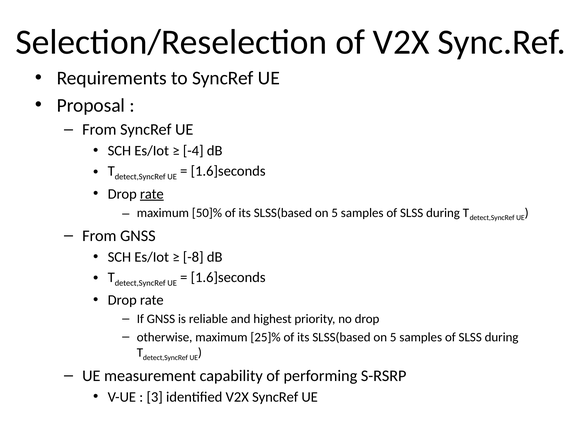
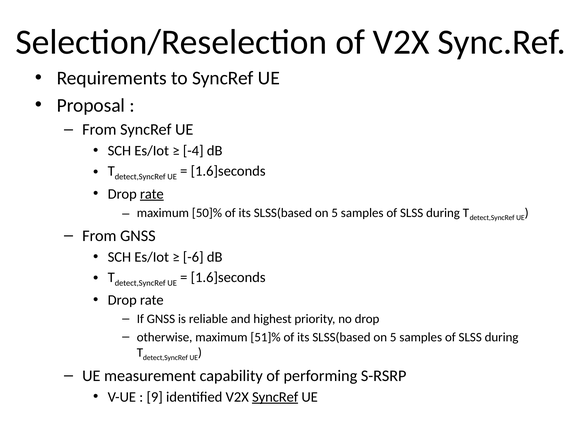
-8: -8 -> -6
25]%: 25]% -> 51]%
3: 3 -> 9
SyncRef at (275, 397) underline: none -> present
